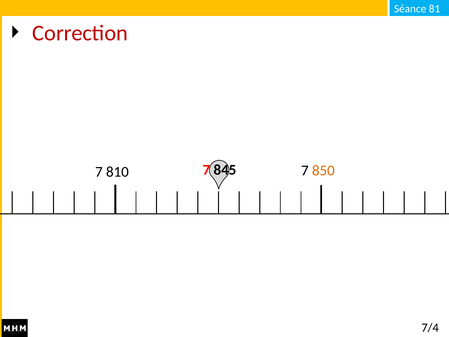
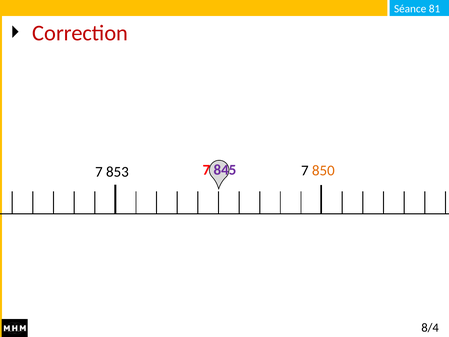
845 colour: black -> purple
810: 810 -> 853
7/4: 7/4 -> 8/4
